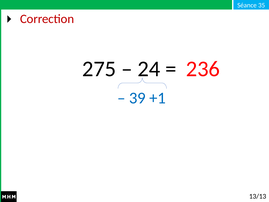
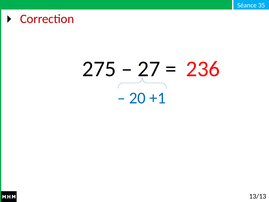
24: 24 -> 27
39: 39 -> 20
